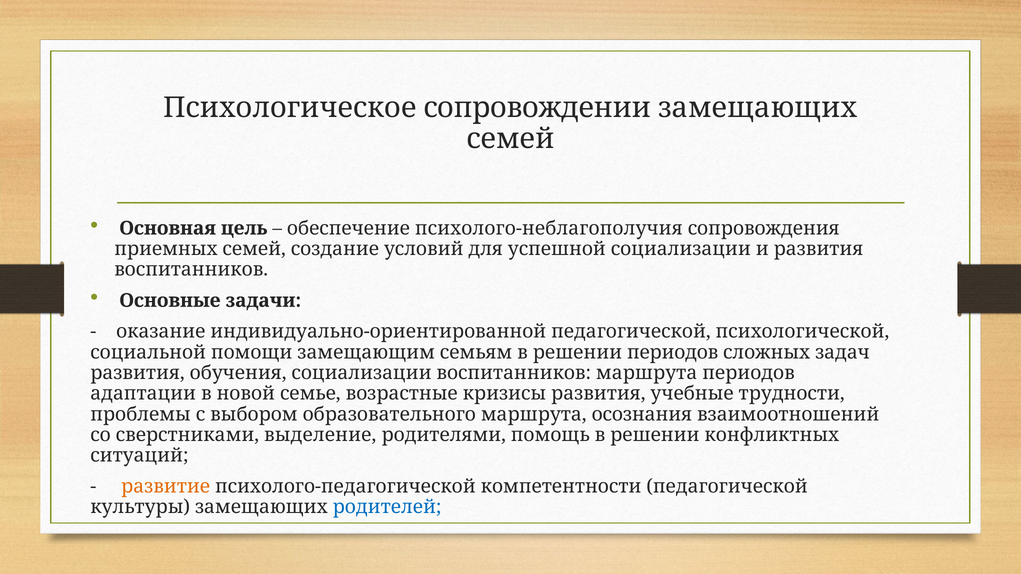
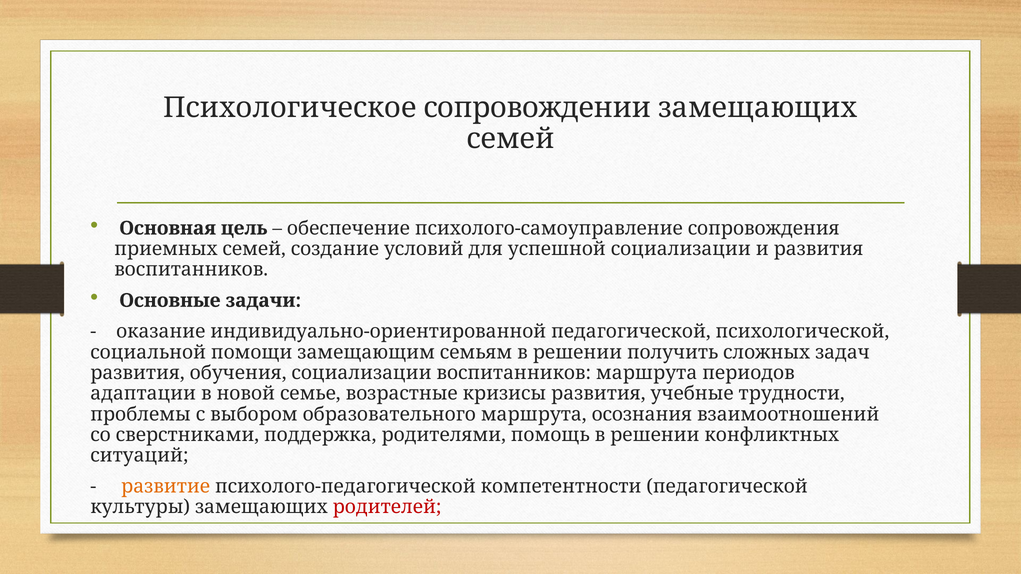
психолого-неблагополучия: психолого-неблагополучия -> психолого-самоуправление
решении периодов: периодов -> получить
выделение: выделение -> поддержка
родителей colour: blue -> red
